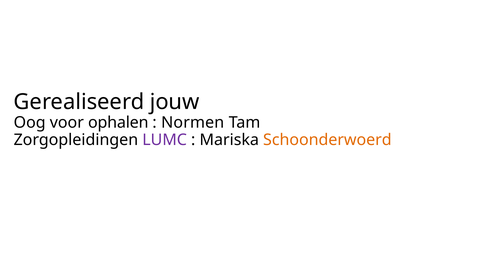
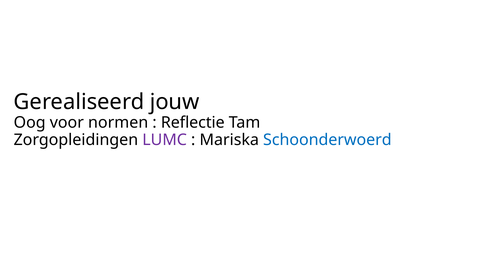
ophalen: ophalen -> normen
Normen: Normen -> Reflectie
Schoonderwoerd colour: orange -> blue
